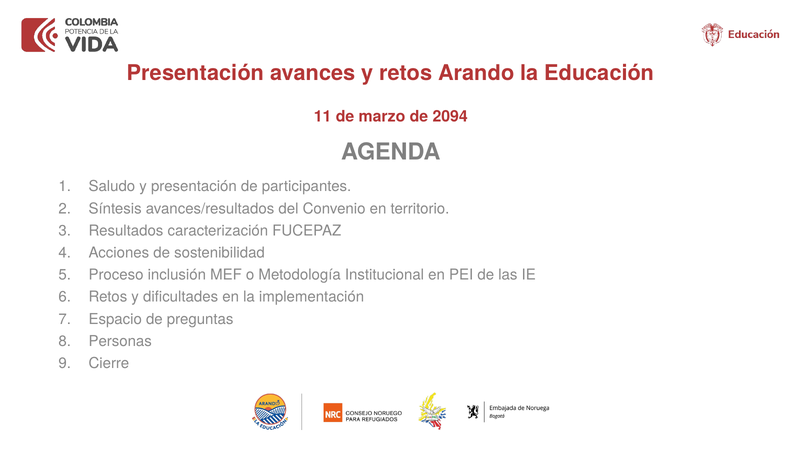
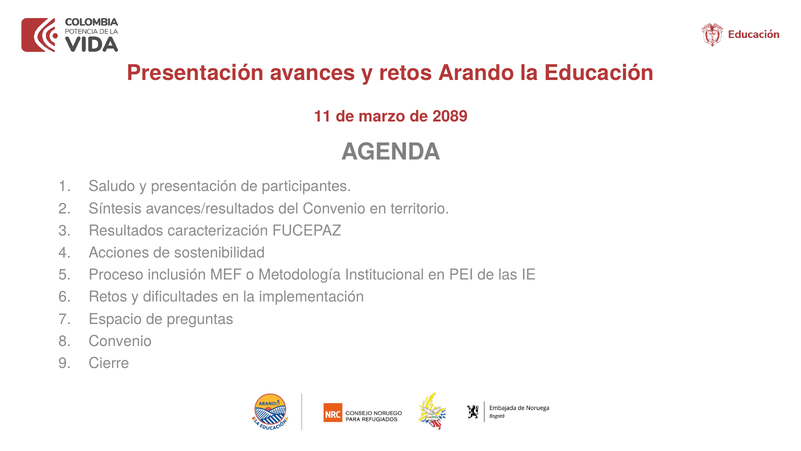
2094: 2094 -> 2089
Personas at (120, 341): Personas -> Convenio
